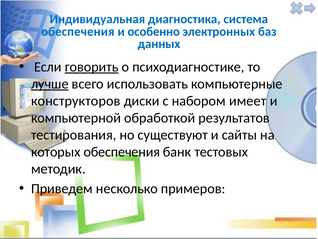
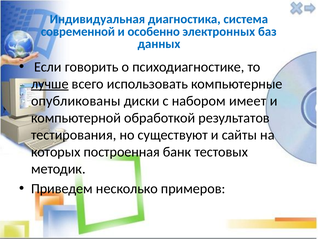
обеспечения at (78, 31): обеспечения -> современной
говорить underline: present -> none
конструкторов: конструкторов -> опубликованы
которых обеспечения: обеспечения -> построенная
